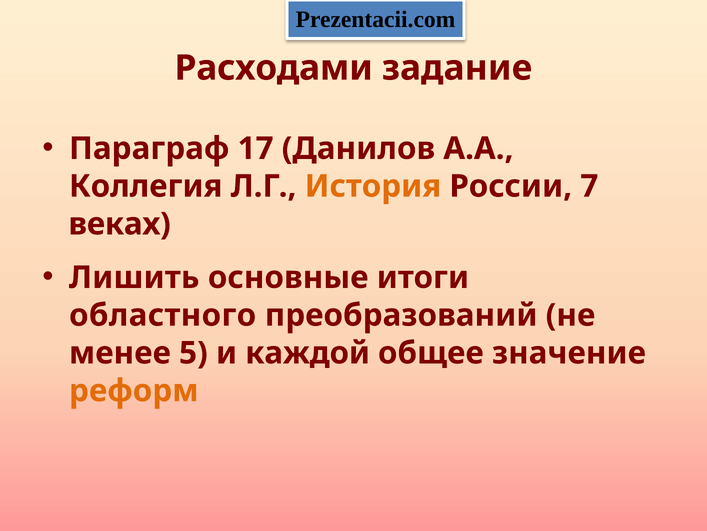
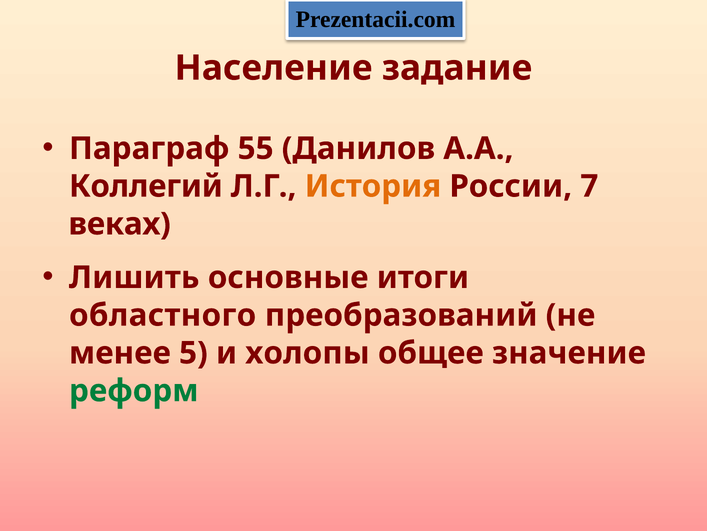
Расходами: Расходами -> Население
17: 17 -> 55
Коллегия: Коллегия -> Коллегий
каждой: каждой -> холопы
реформ colour: orange -> green
